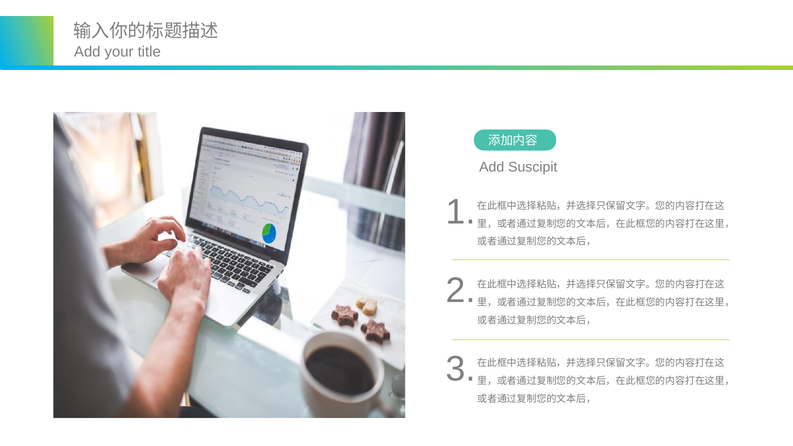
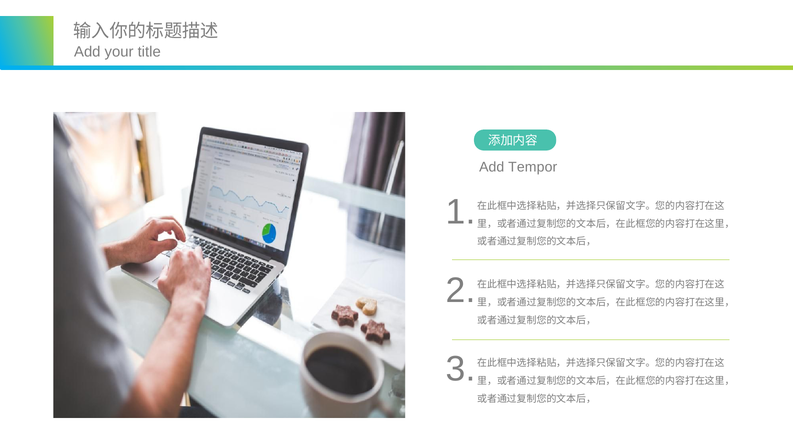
Suscipit: Suscipit -> Tempor
